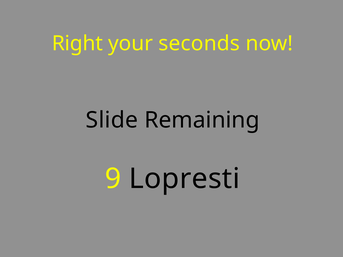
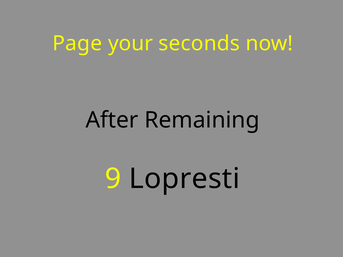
Right: Right -> Page
Slide: Slide -> After
